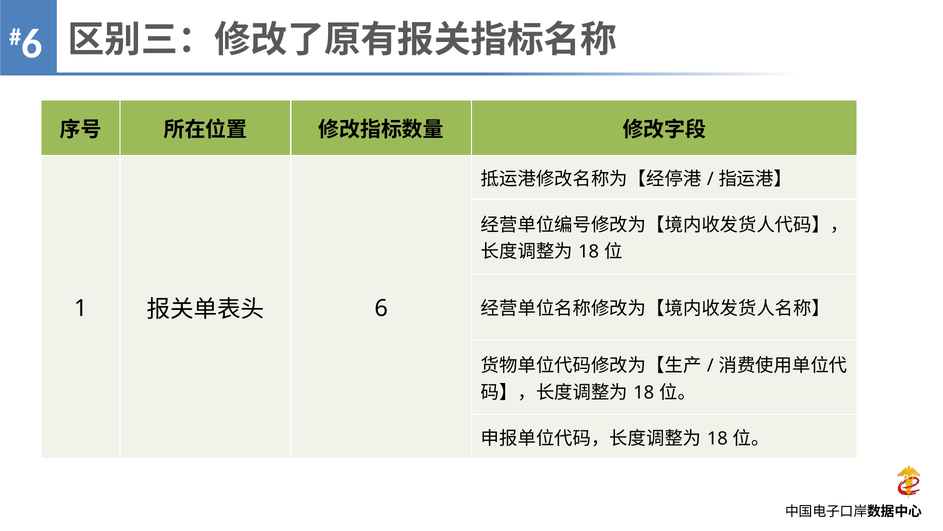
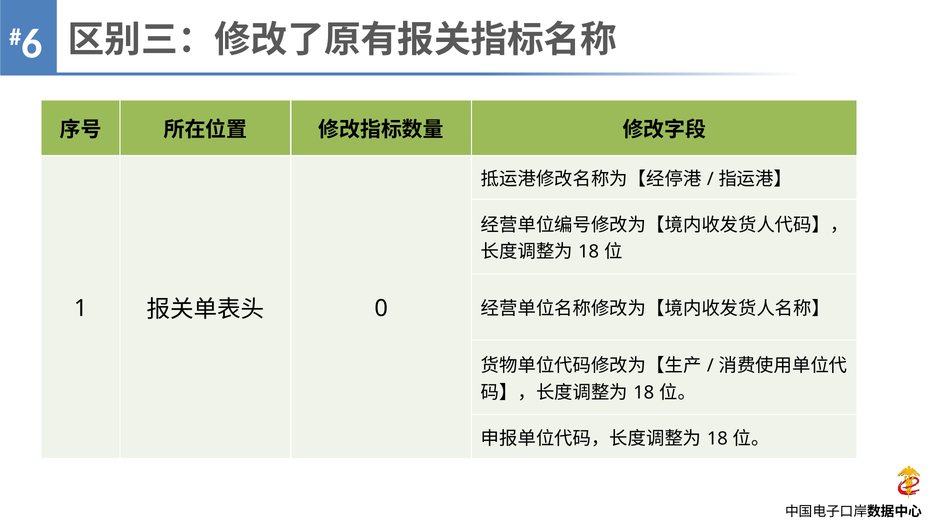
6: 6 -> 0
